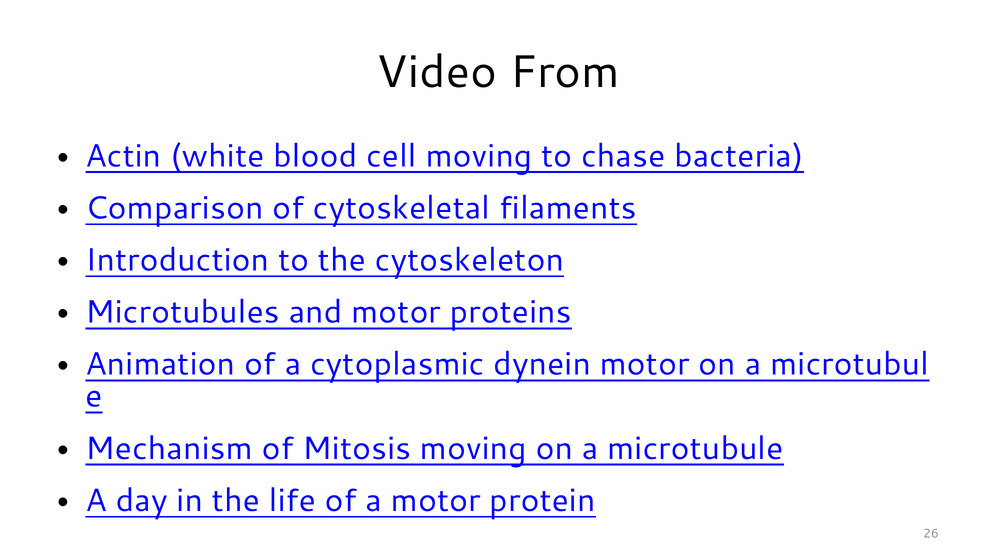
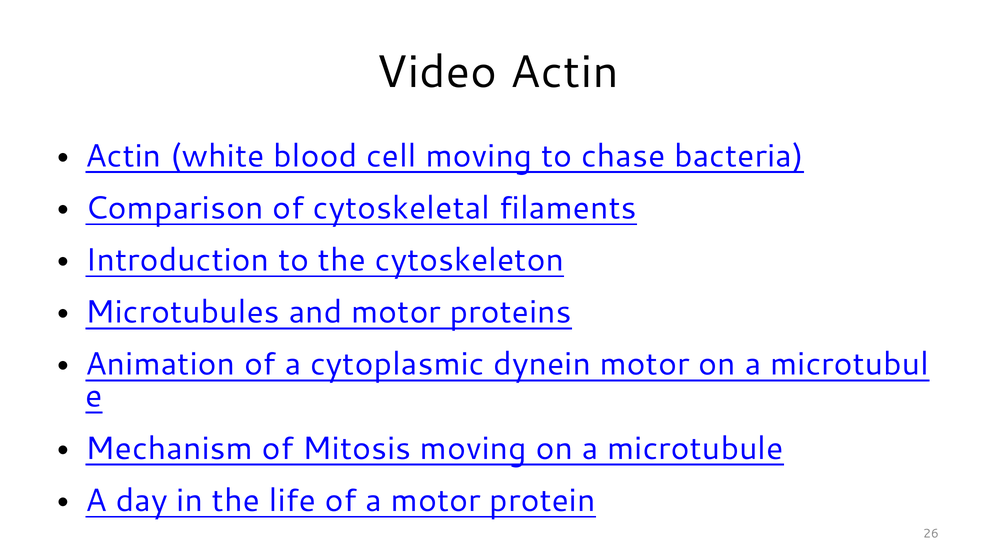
Video From: From -> Actin
